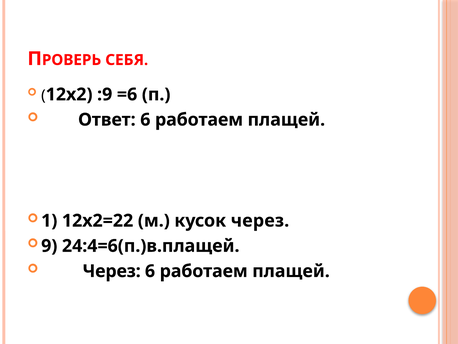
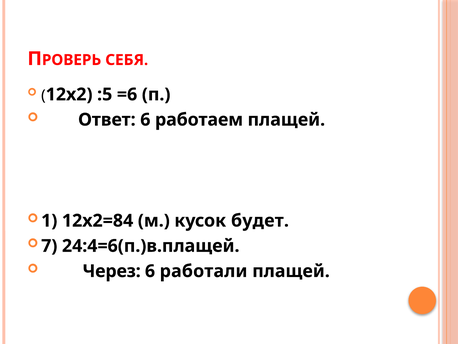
:9: :9 -> :5
12х2=22: 12х2=22 -> 12х2=84
кусок через: через -> будет
9: 9 -> 7
работаем at (204, 271): работаем -> работали
